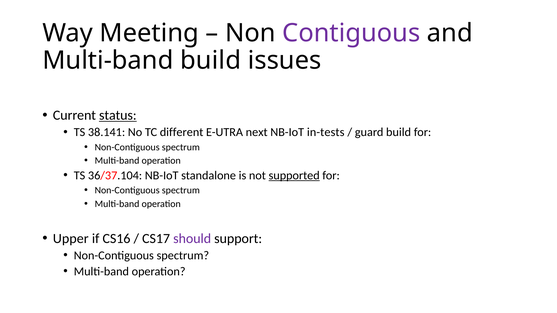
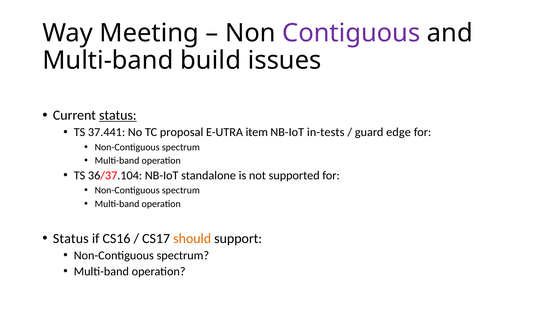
38.141: 38.141 -> 37.441
different: different -> proposal
next: next -> item
guard build: build -> edge
supported underline: present -> none
Upper at (71, 239): Upper -> Status
should colour: purple -> orange
